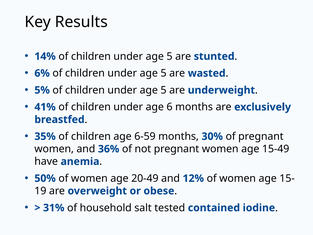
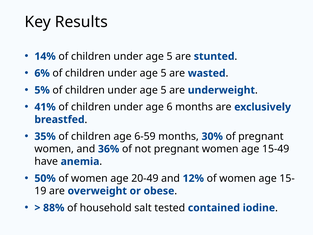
31%: 31% -> 88%
